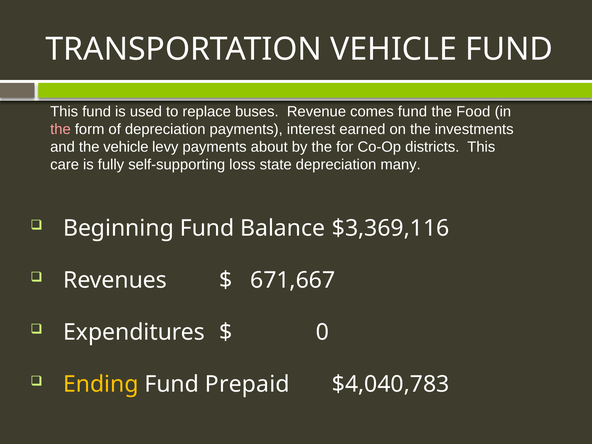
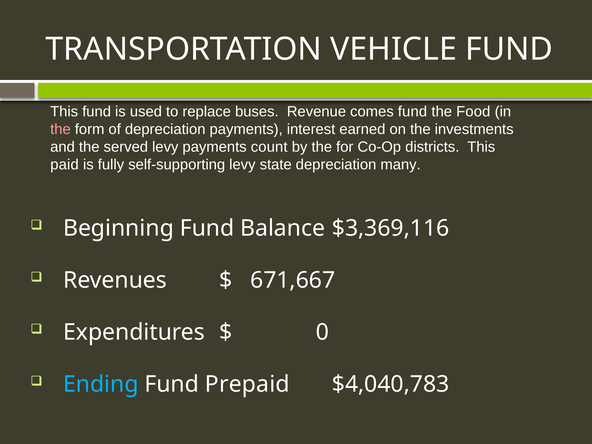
the vehicle: vehicle -> served
about: about -> count
care: care -> paid
self-supporting loss: loss -> levy
Ending colour: yellow -> light blue
